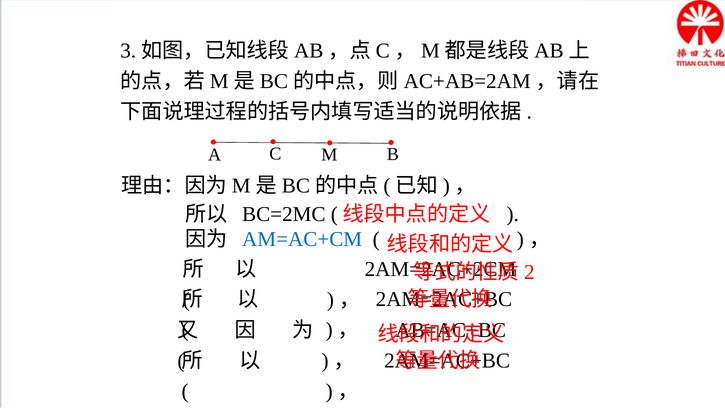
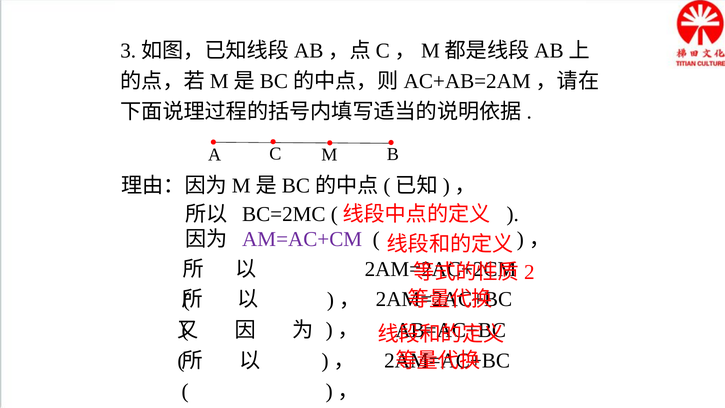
AM=AC+CM colour: blue -> purple
